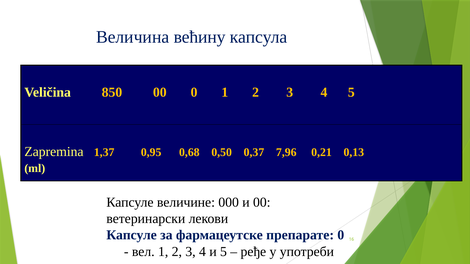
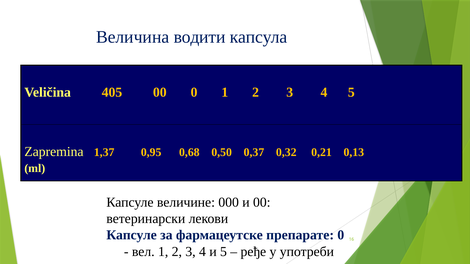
већину: већину -> водити
850: 850 -> 405
7,96: 7,96 -> 0,32
